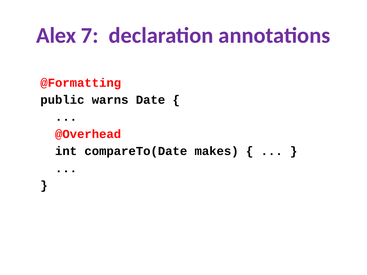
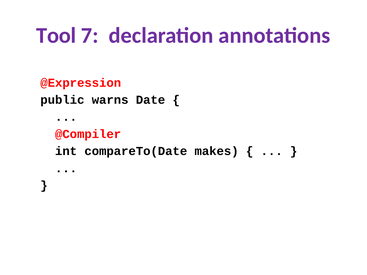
Alex: Alex -> Tool
@Formatting: @Formatting -> @Expression
@Overhead: @Overhead -> @Compiler
